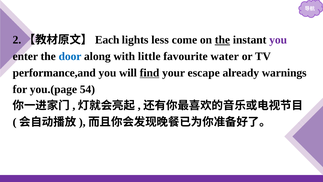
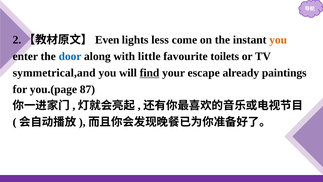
Each: Each -> Even
the at (222, 40) underline: present -> none
you at (278, 40) colour: purple -> orange
water: water -> toilets
performance,and: performance,and -> symmetrical,and
warnings: warnings -> paintings
54: 54 -> 87
